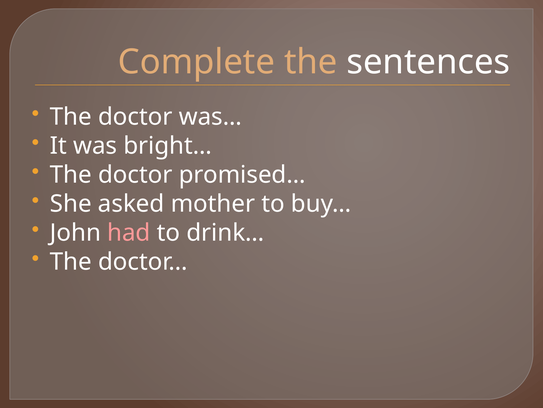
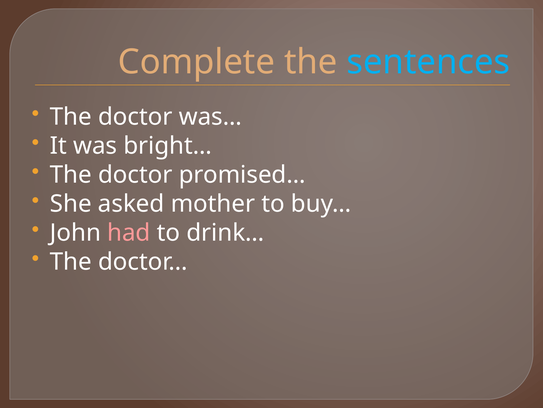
sentences colour: white -> light blue
